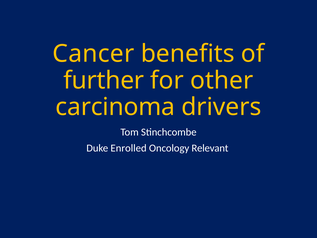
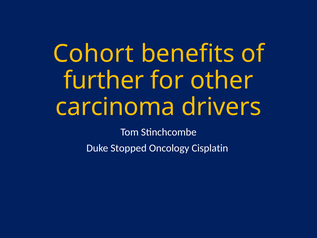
Cancer: Cancer -> Cohort
Enrolled: Enrolled -> Stopped
Relevant: Relevant -> Cisplatin
